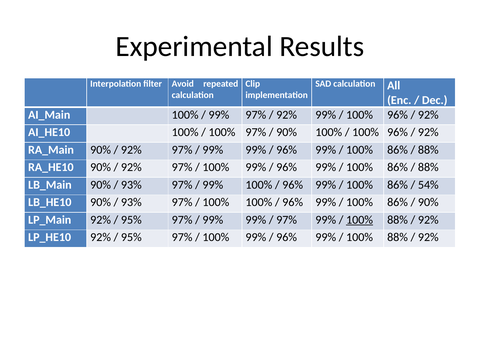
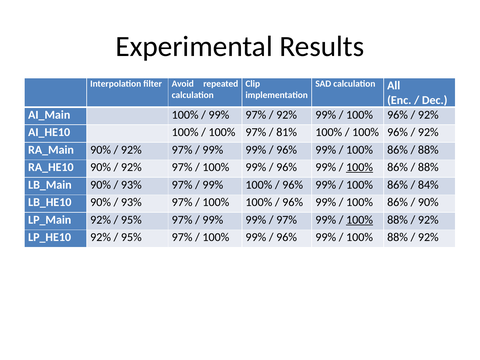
90% at (287, 132): 90% -> 81%
100% at (360, 167) underline: none -> present
54%: 54% -> 84%
